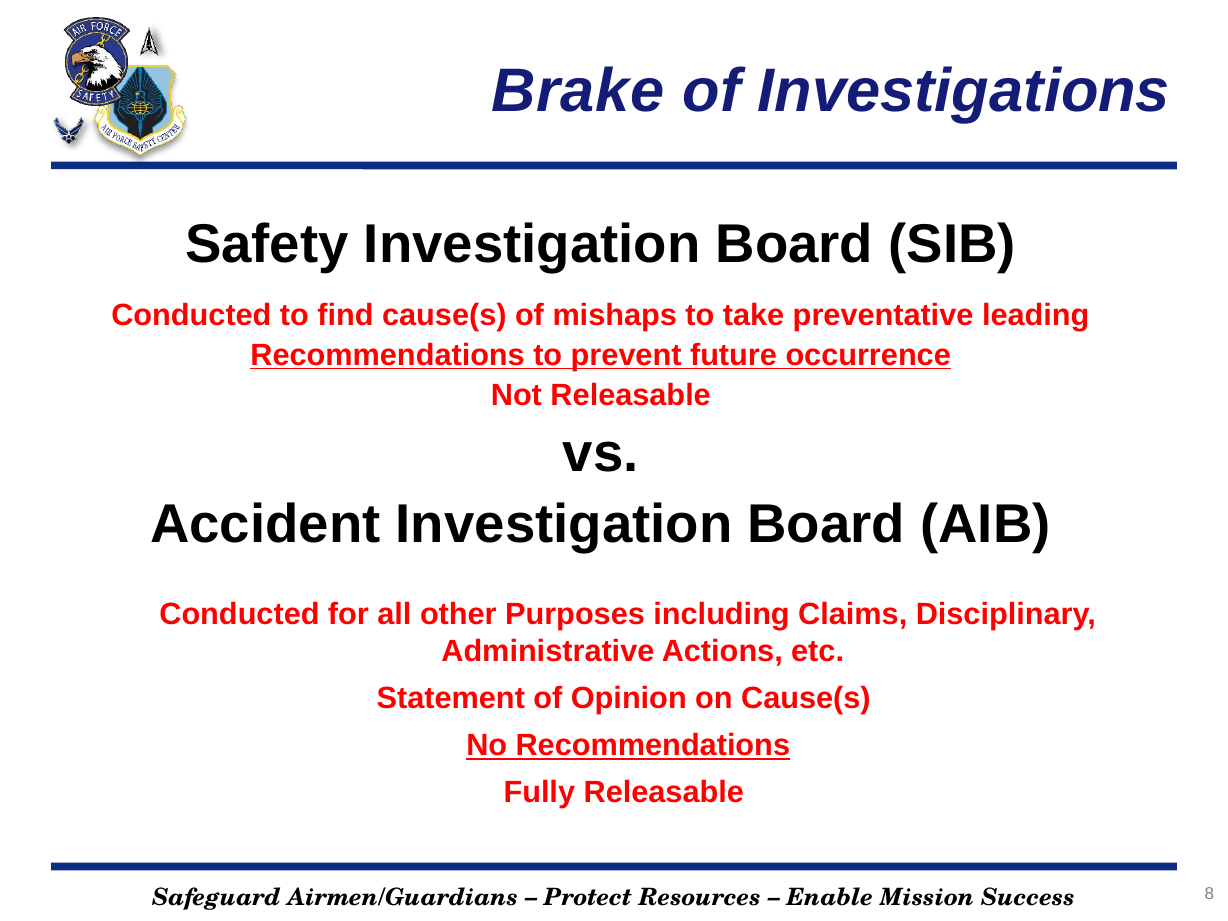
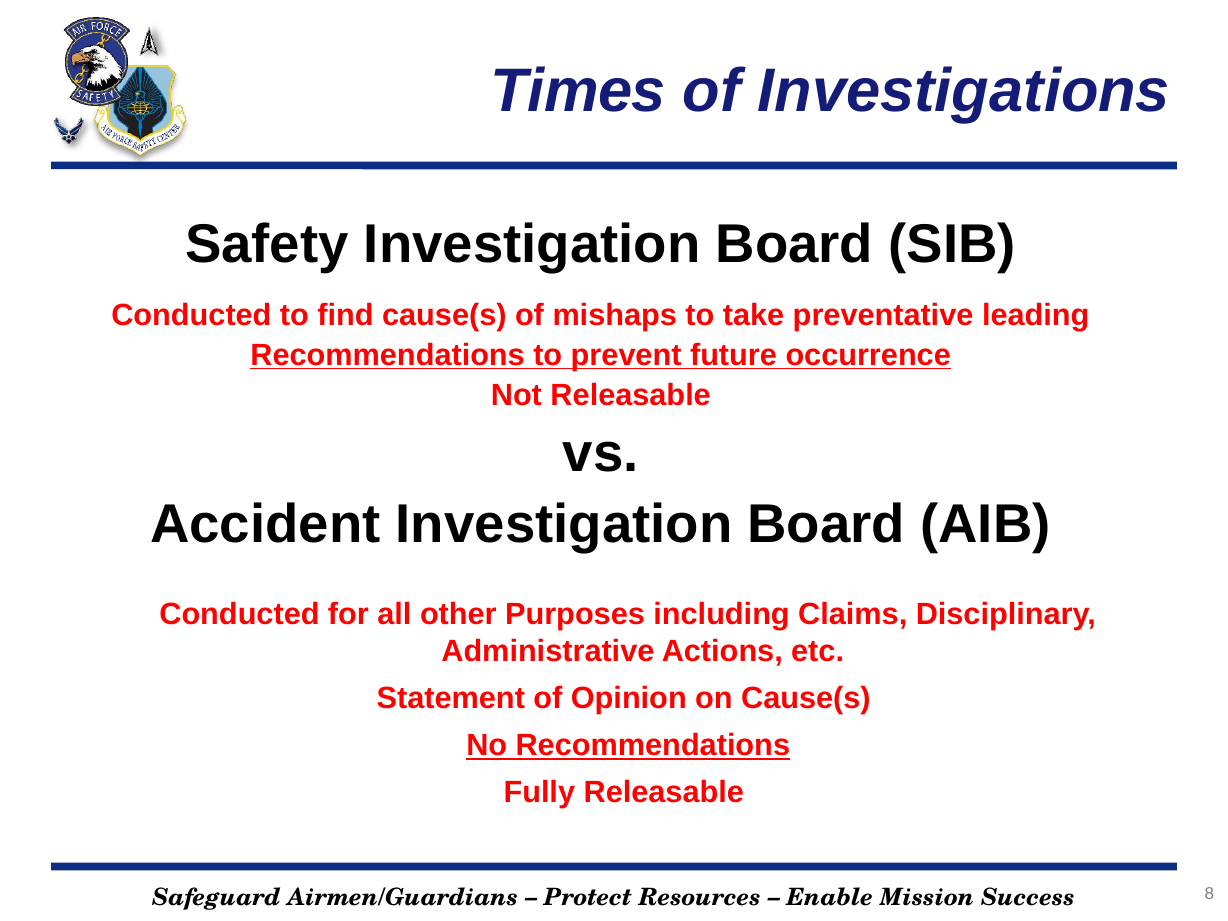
Brake: Brake -> Times
